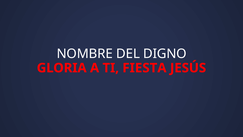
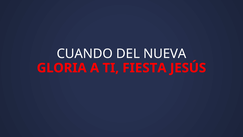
NOMBRE: NOMBRE -> CUANDO
DIGNO: DIGNO -> NUEVA
